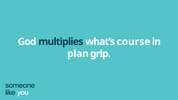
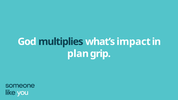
course: course -> impact
